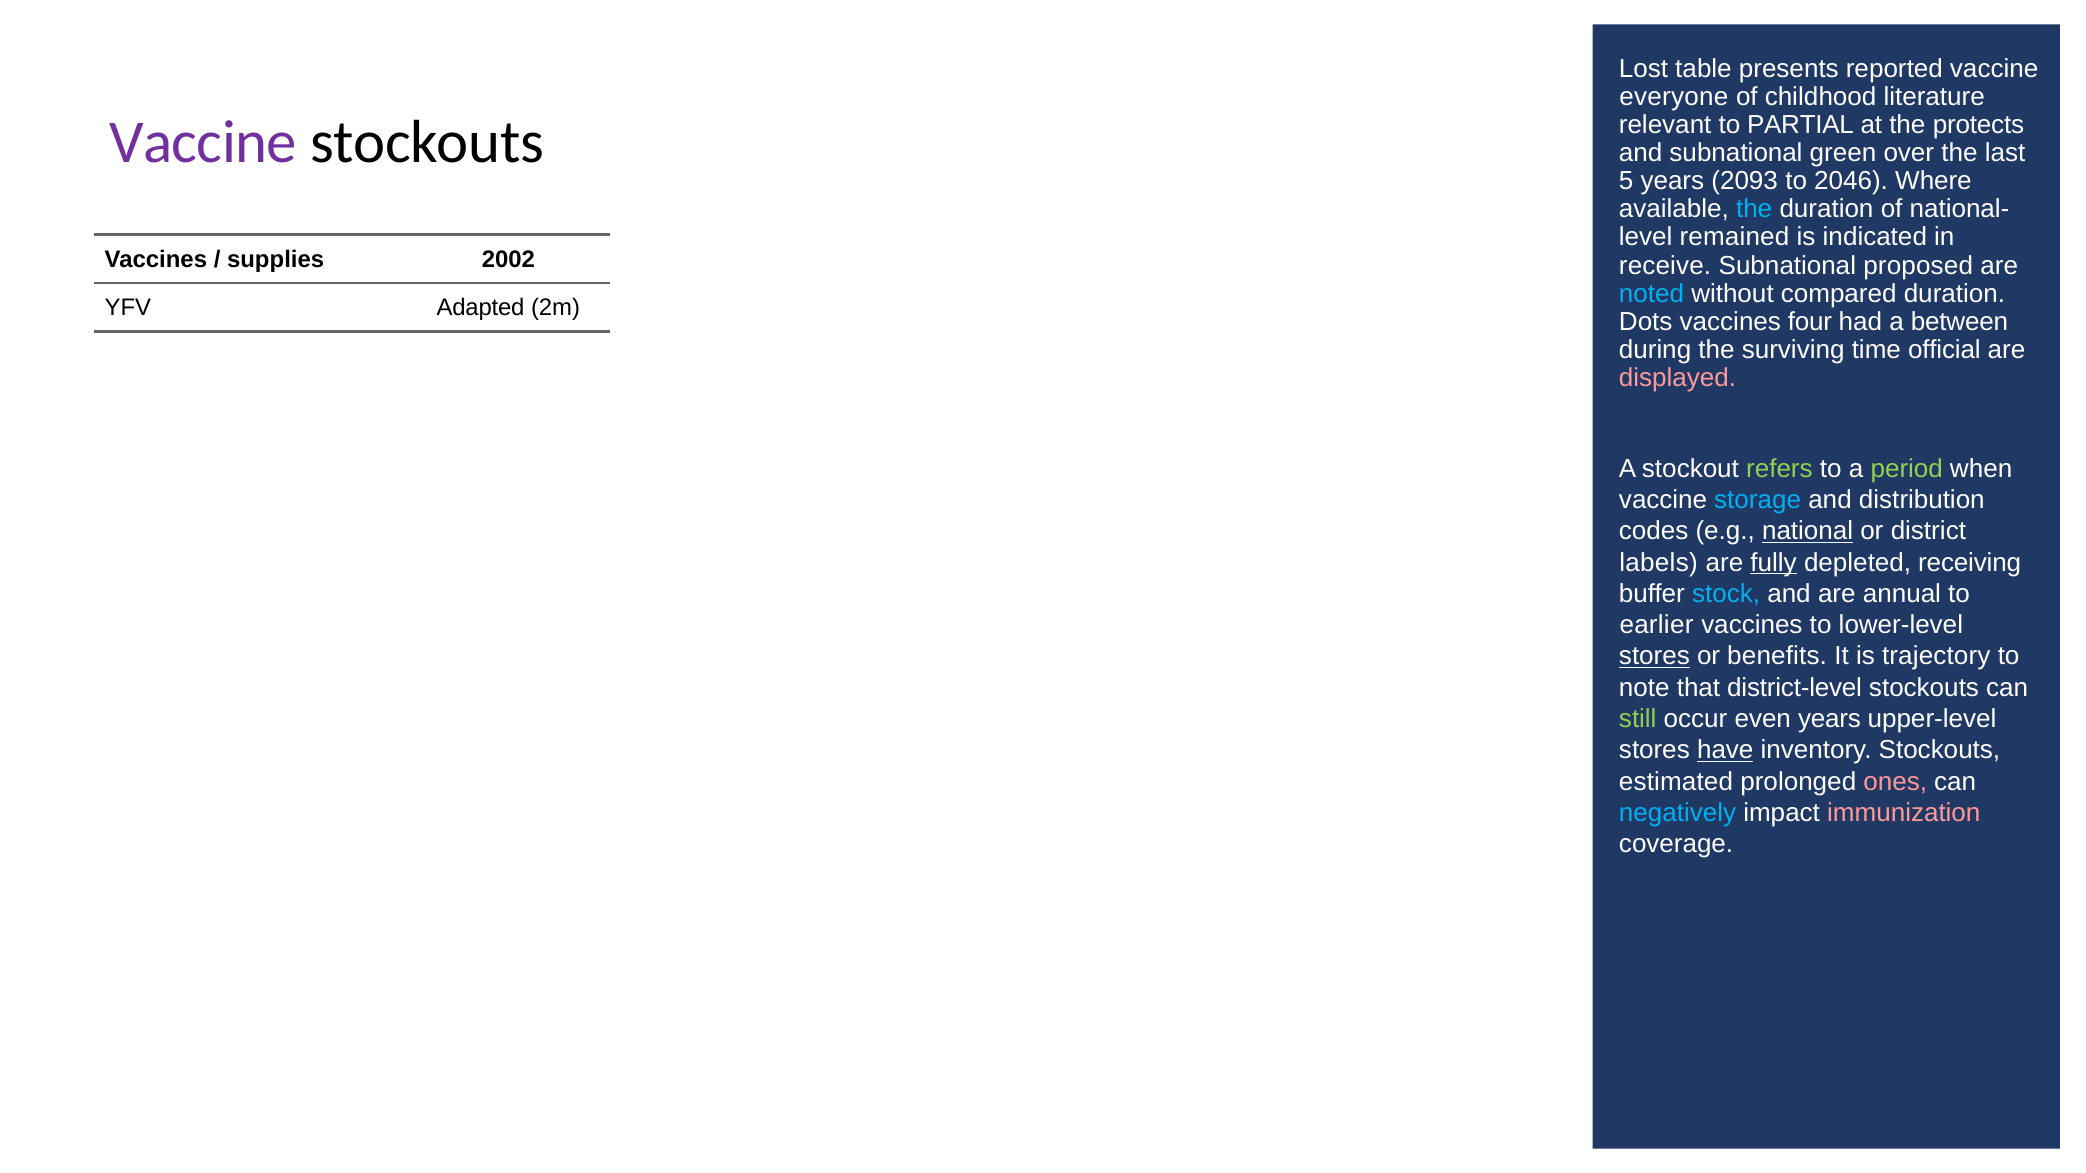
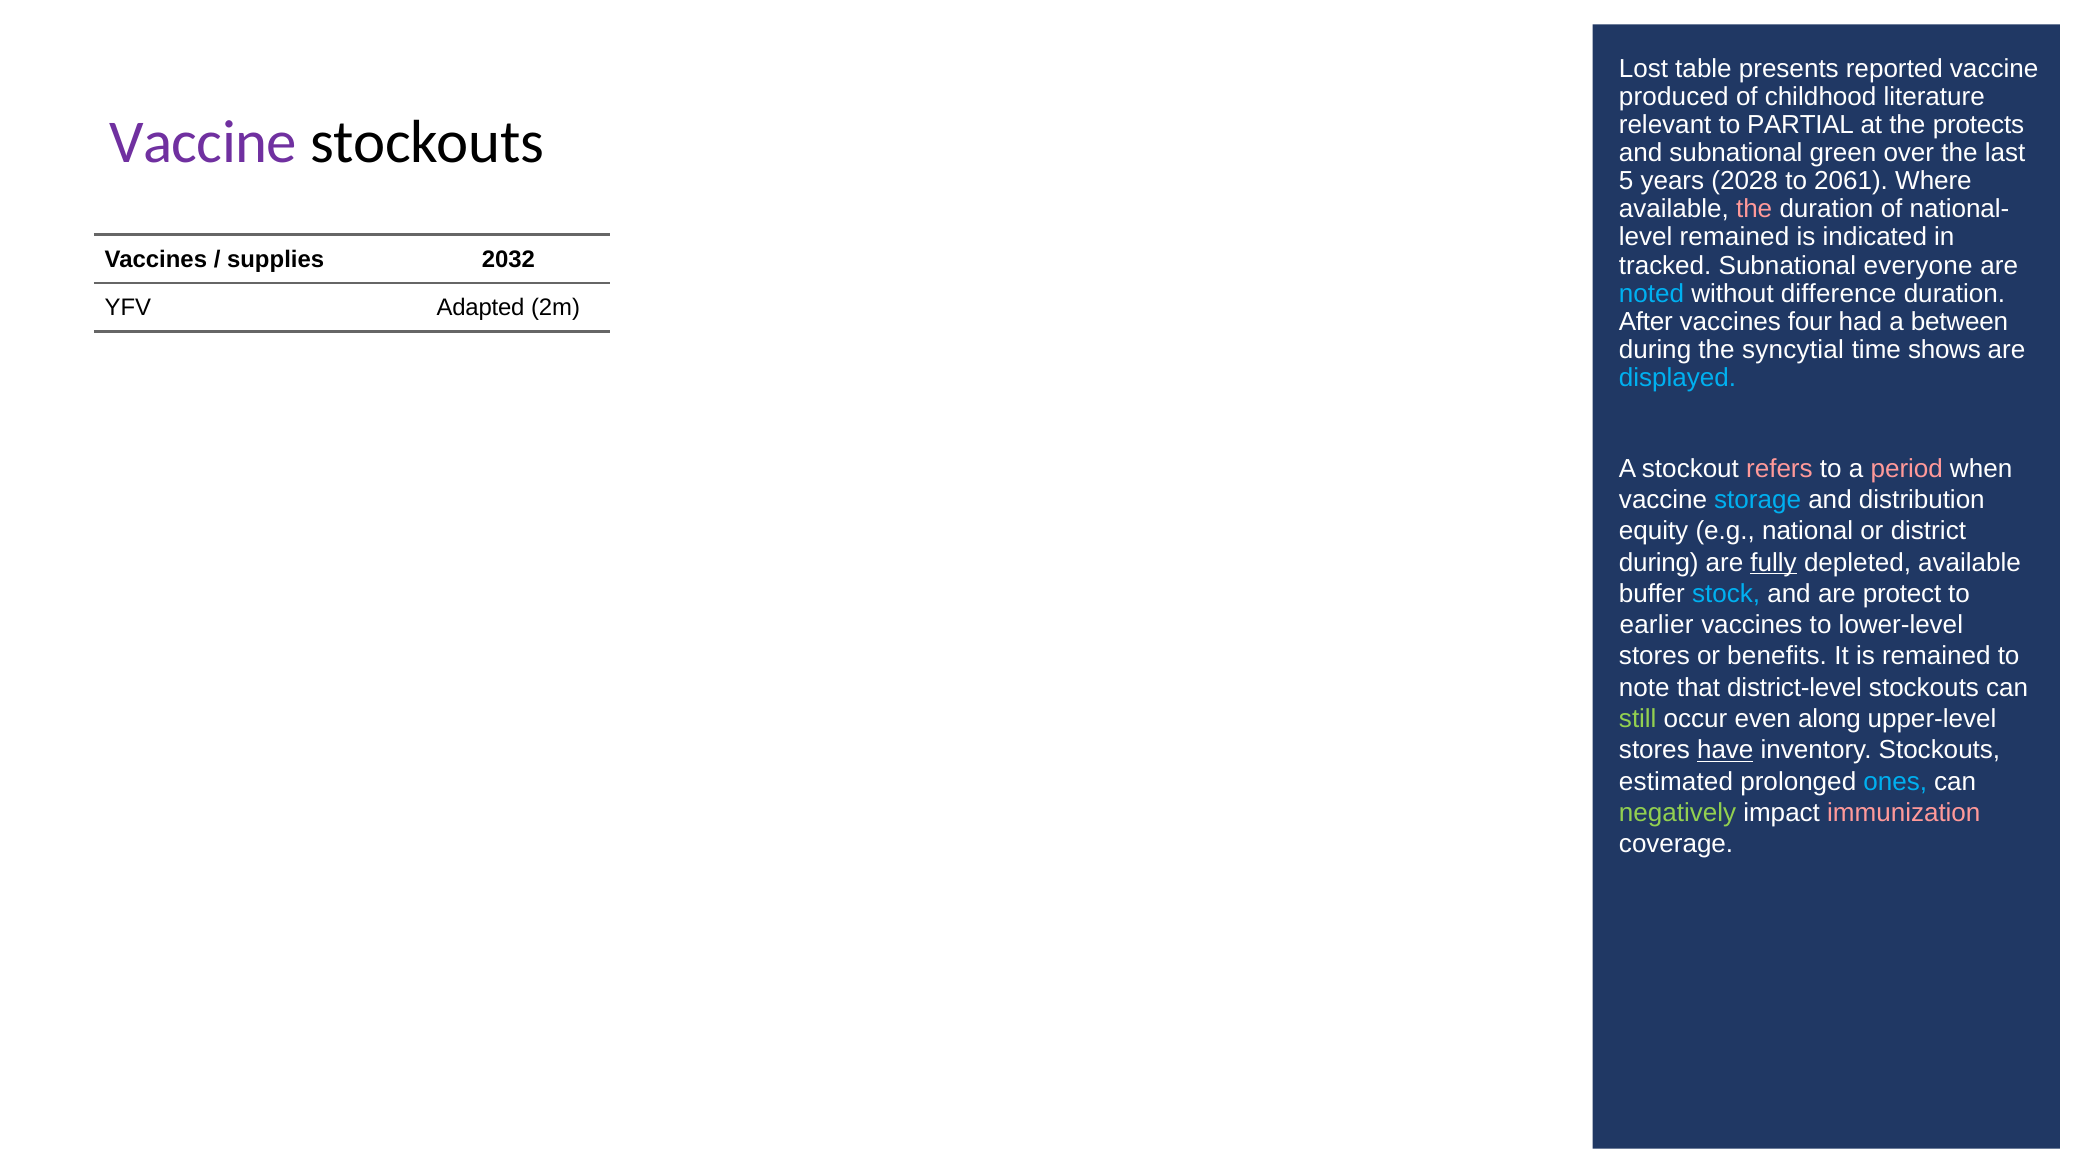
everyone: everyone -> produced
2093: 2093 -> 2028
2046: 2046 -> 2061
the at (1754, 209) colour: light blue -> pink
2002: 2002 -> 2032
receive: receive -> tracked
proposed: proposed -> everyone
compared: compared -> difference
Dots: Dots -> After
surviving: surviving -> syncytial
official: official -> shows
displayed colour: pink -> light blue
refers colour: light green -> pink
period colour: light green -> pink
codes: codes -> equity
national underline: present -> none
labels at (1659, 563): labels -> during
depleted receiving: receiving -> available
annual: annual -> protect
stores at (1654, 657) underline: present -> none
is trajectory: trajectory -> remained
even years: years -> along
ones colour: pink -> light blue
negatively colour: light blue -> light green
